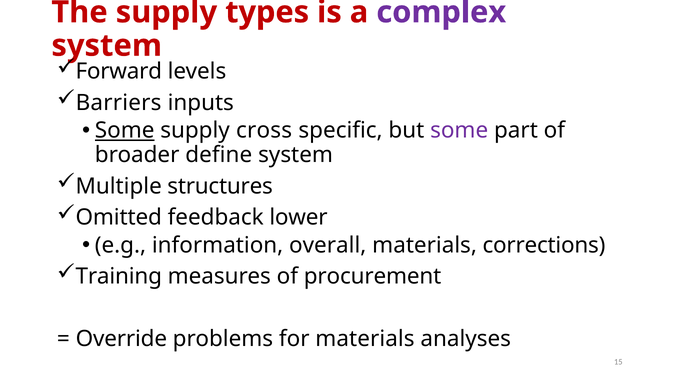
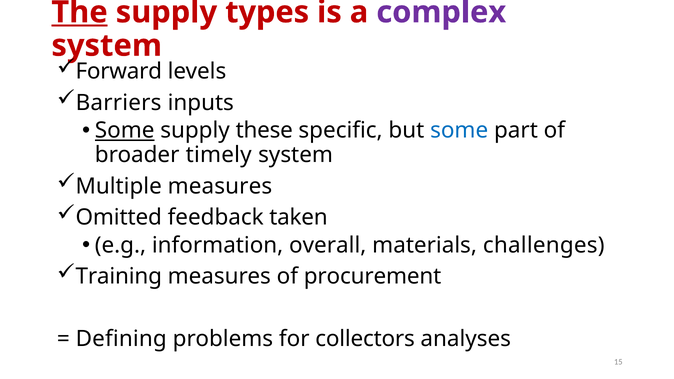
The underline: none -> present
cross: cross -> these
some at (459, 131) colour: purple -> blue
define: define -> timely
Multiple structures: structures -> measures
lower: lower -> taken
corrections: corrections -> challenges
Override: Override -> Defining
for materials: materials -> collectors
